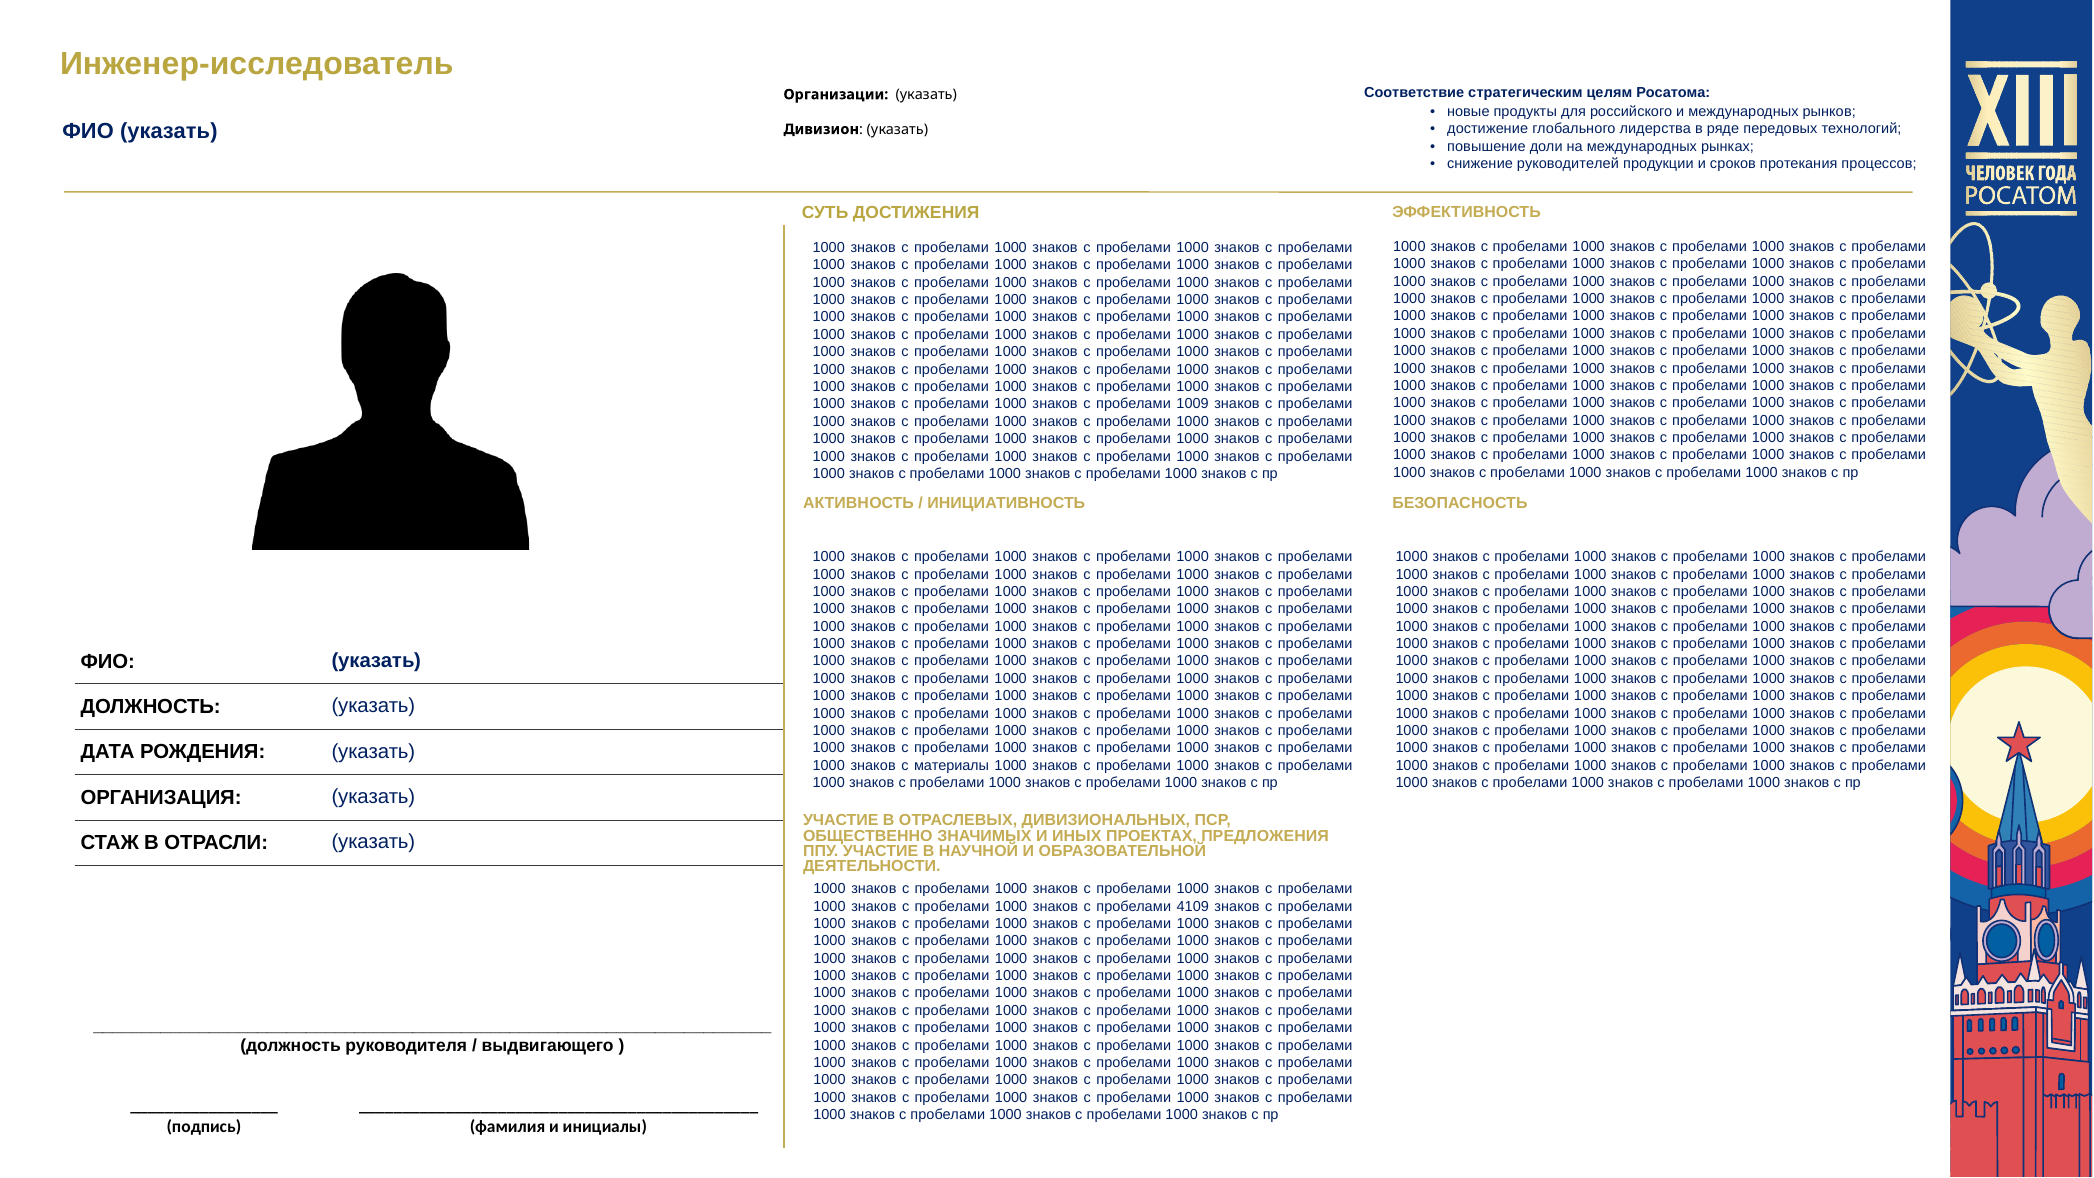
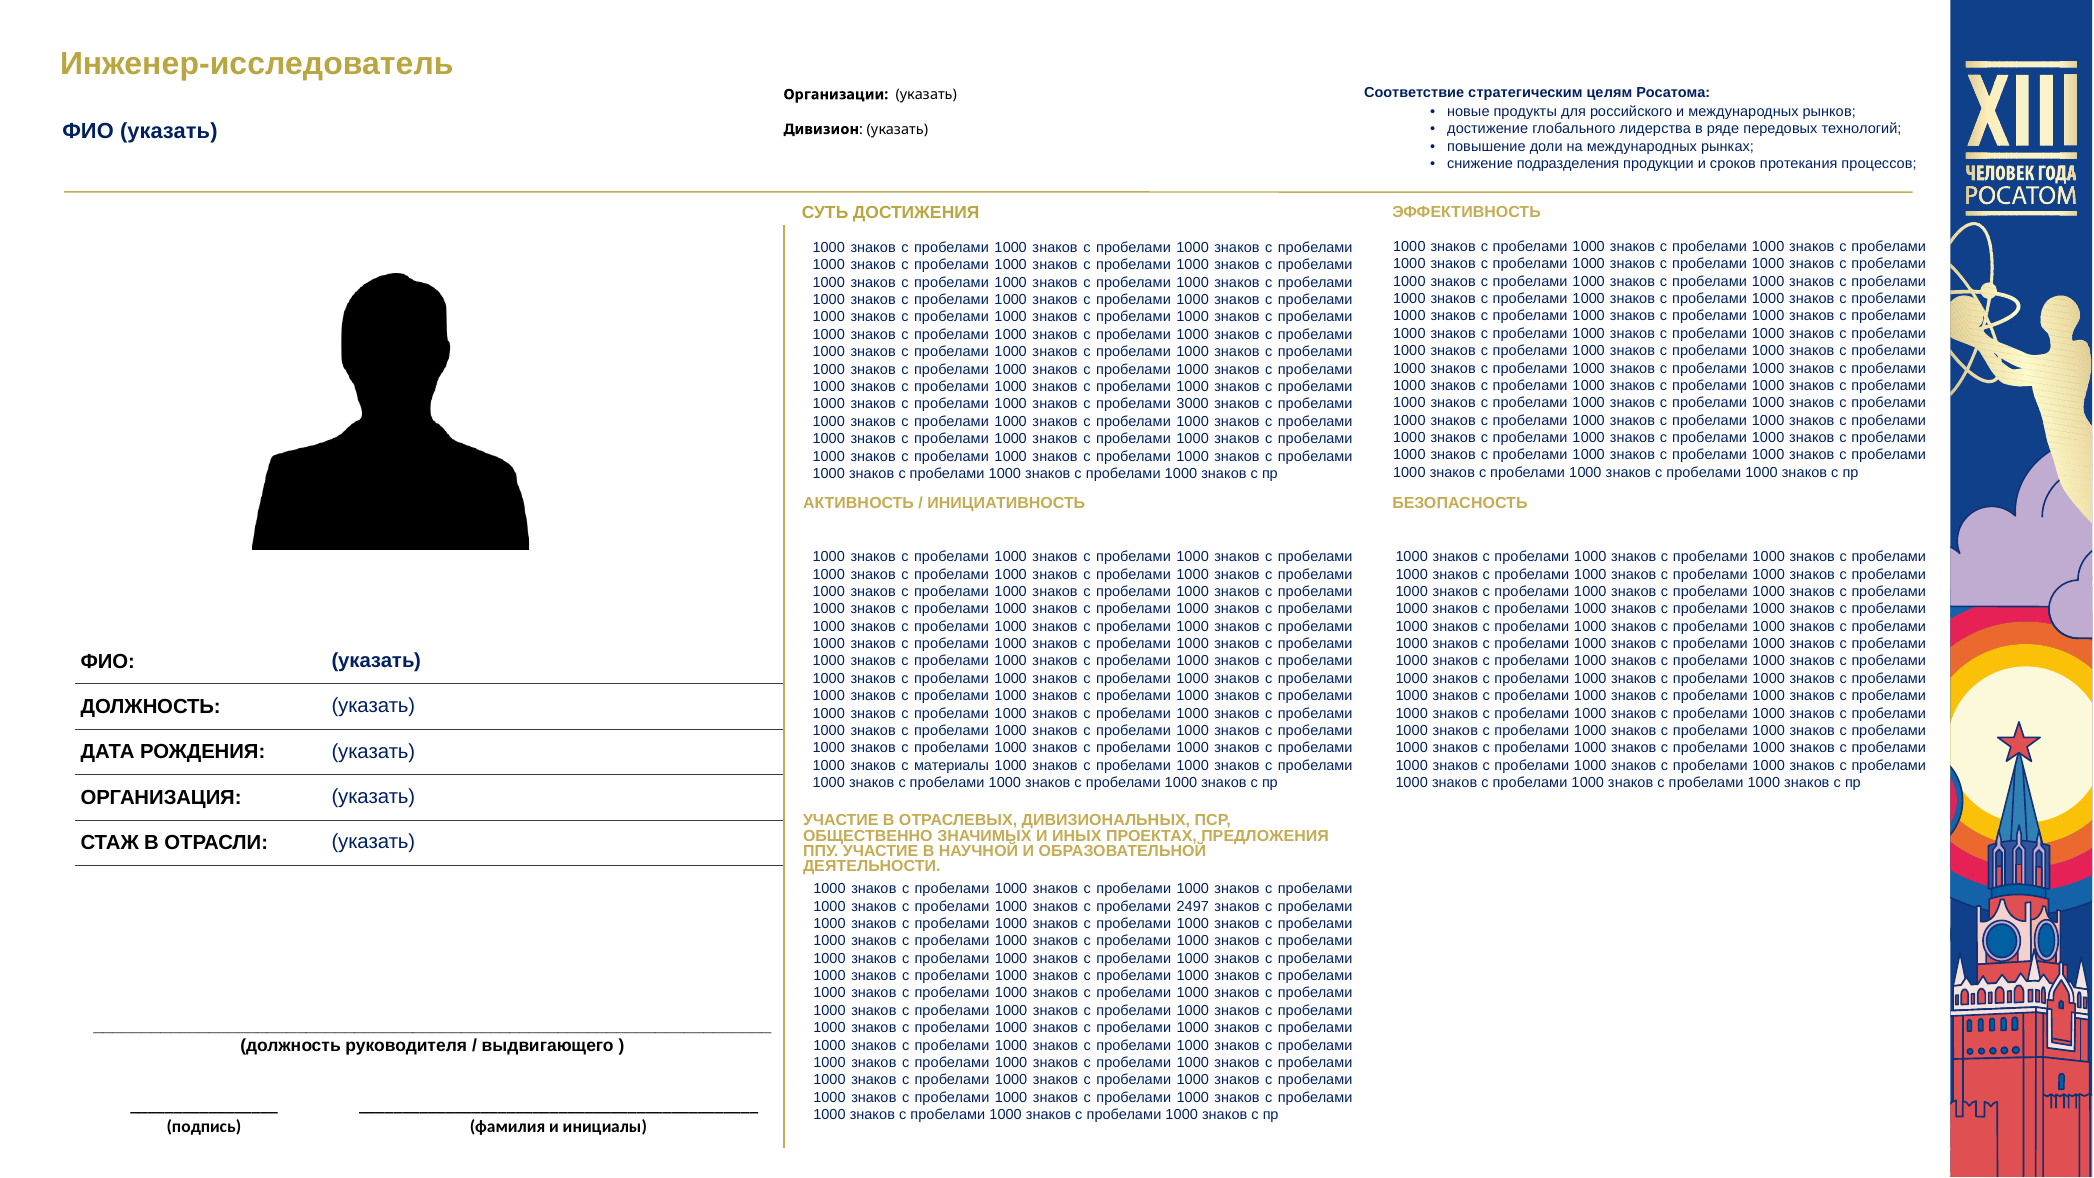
руководителей: руководителей -> подразделения
1009: 1009 -> 3000
4109: 4109 -> 2497
